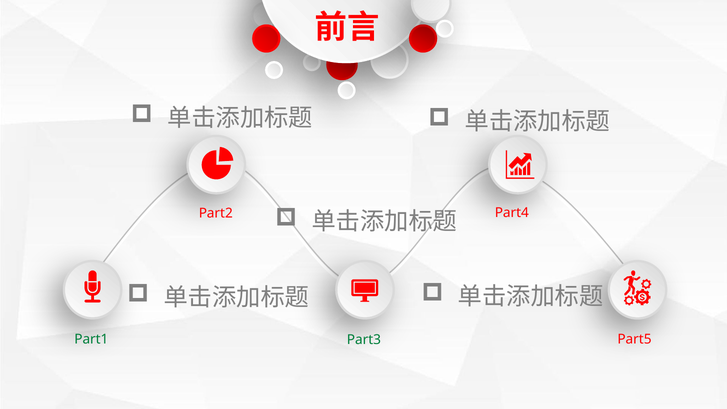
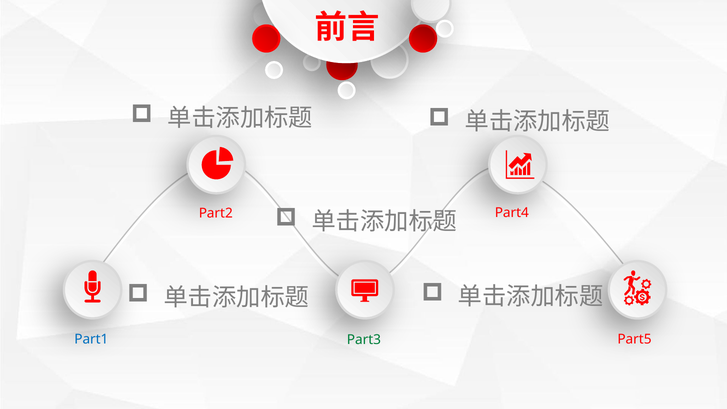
Part1 colour: green -> blue
